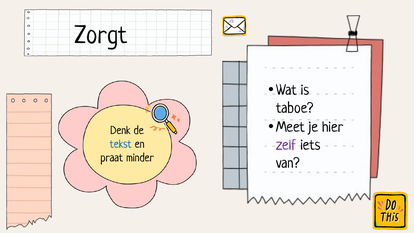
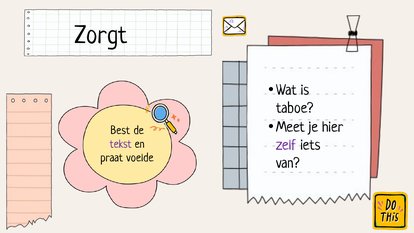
Denk: Denk -> Best
tekst colour: blue -> purple
minder: minder -> voelde
